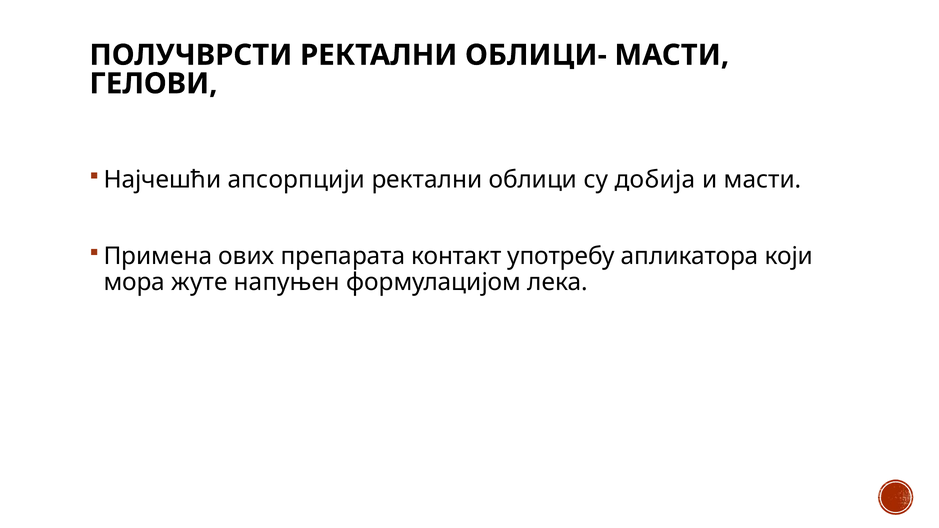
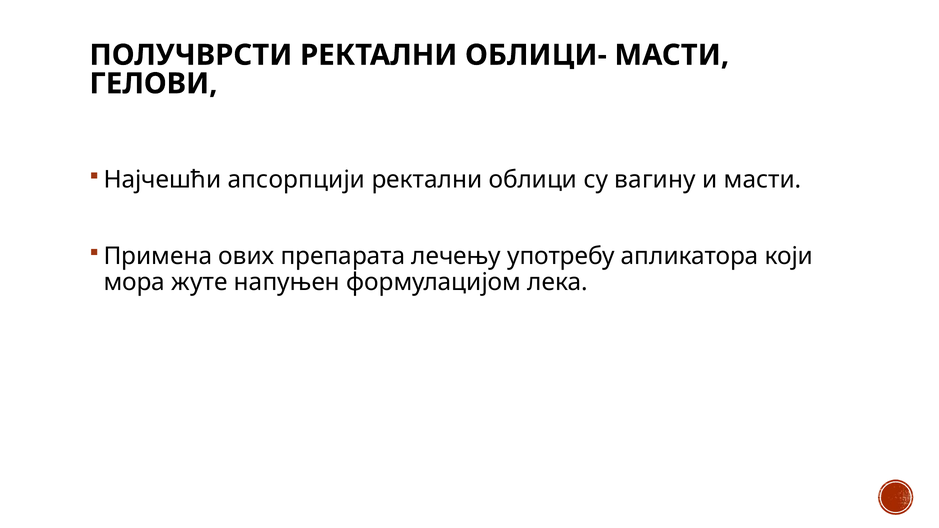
добија: добија -> вагину
контакт: контакт -> лечењу
